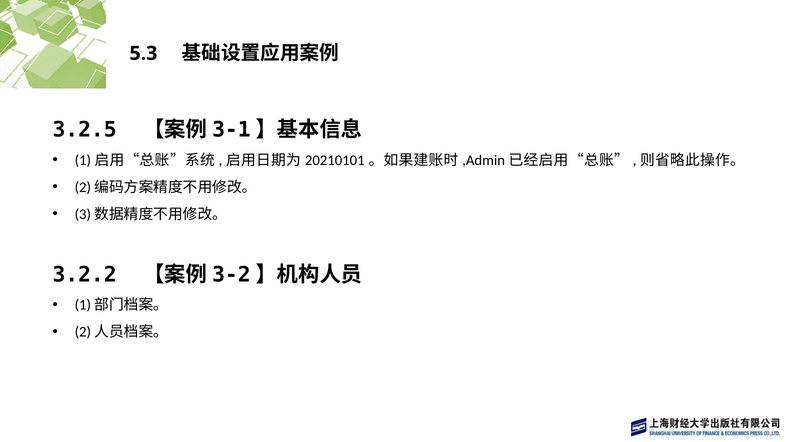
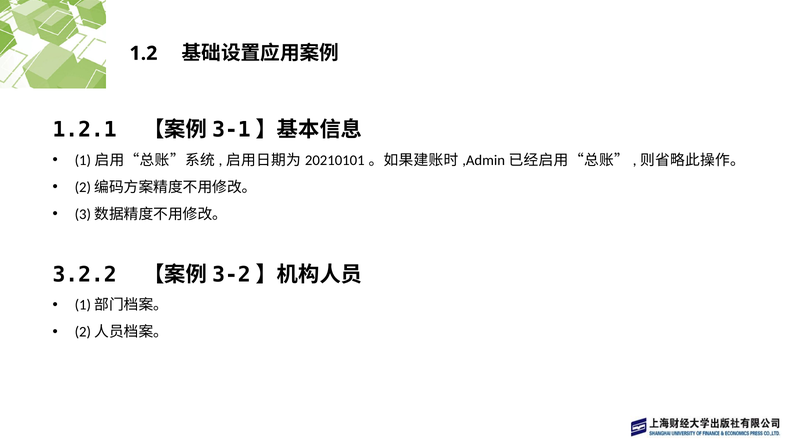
5.3: 5.3 -> 1.2
3.2.5: 3.2.5 -> 1.2.1
